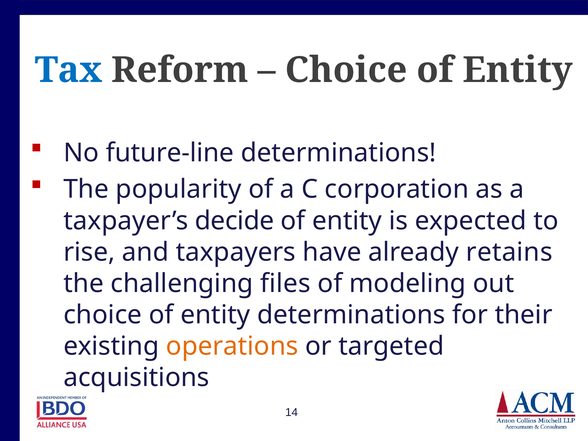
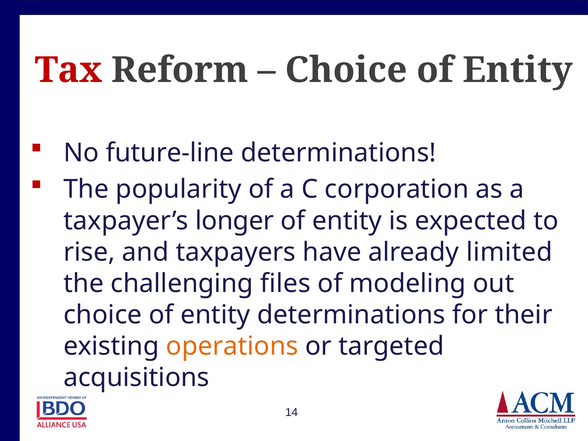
Tax colour: blue -> red
decide: decide -> longer
retains: retains -> limited
